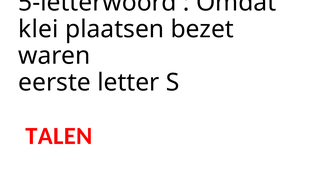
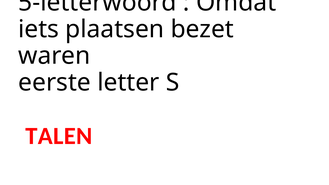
klei: klei -> iets
